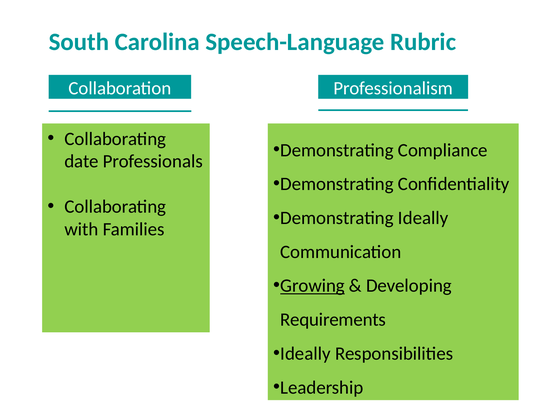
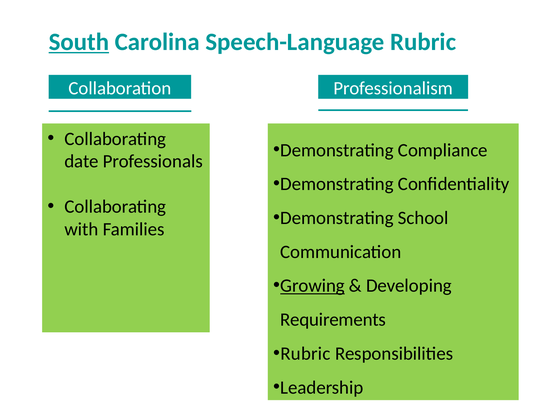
South underline: none -> present
Demonstrating Ideally: Ideally -> School
Ideally at (306, 354): Ideally -> Rubric
